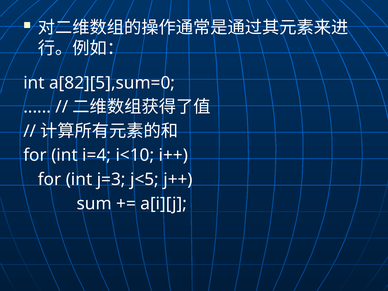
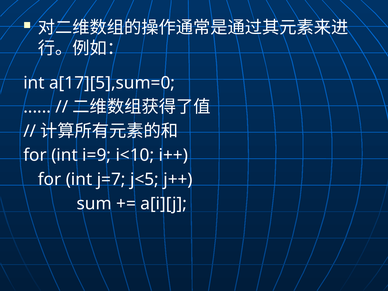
a[82][5],sum=0: a[82][5],sum=0 -> a[17][5],sum=0
i=4: i=4 -> i=9
j=3: j=3 -> j=7
